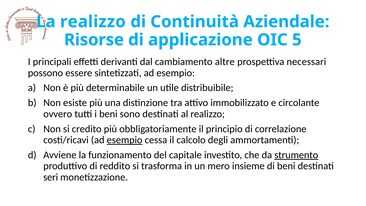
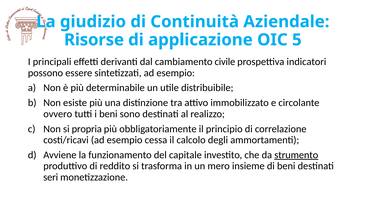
La realizzo: realizzo -> giudizio
altre: altre -> civile
necessari: necessari -> indicatori
credito: credito -> propria
esempio at (125, 140) underline: present -> none
